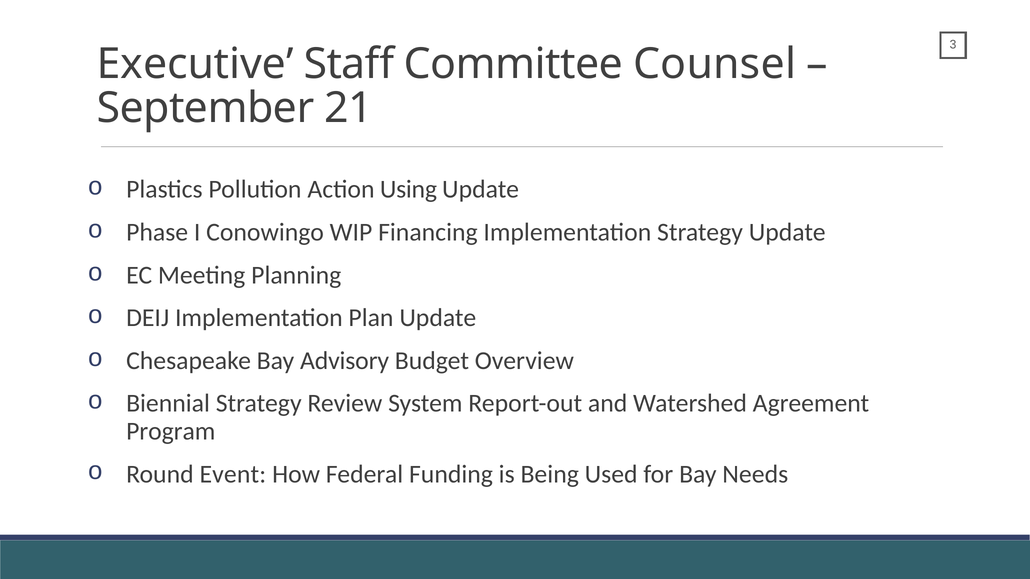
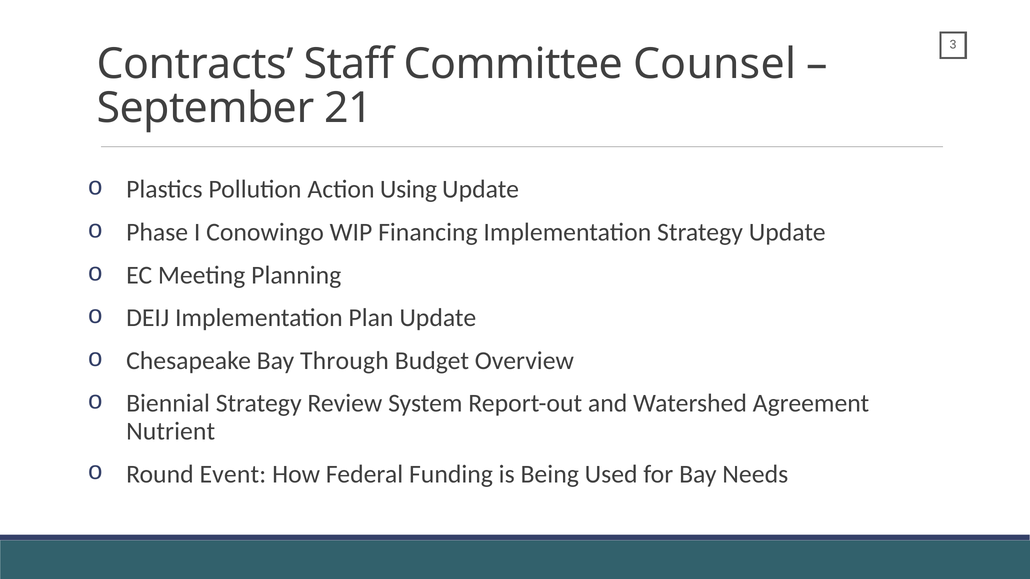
Executive: Executive -> Contracts
Advisory: Advisory -> Through
Program: Program -> Nutrient
